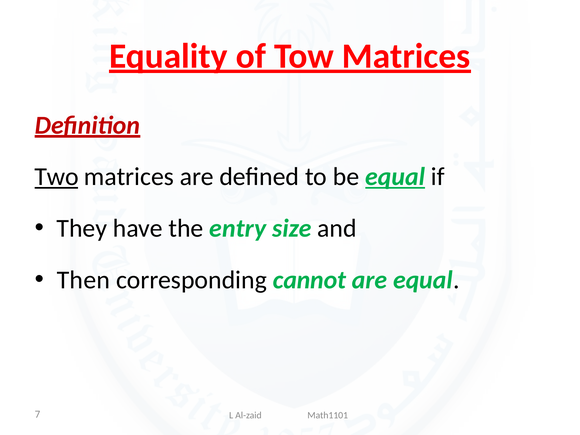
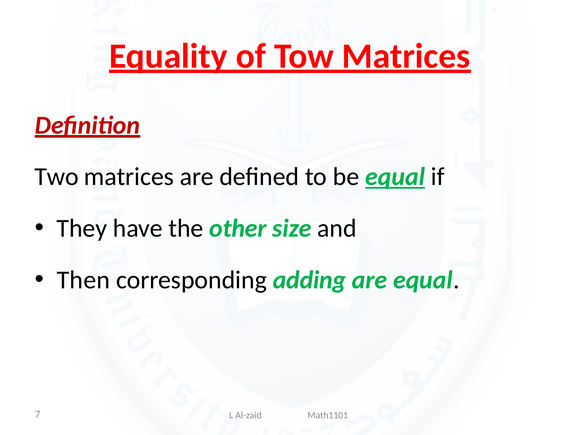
Two underline: present -> none
entry: entry -> other
cannot: cannot -> adding
